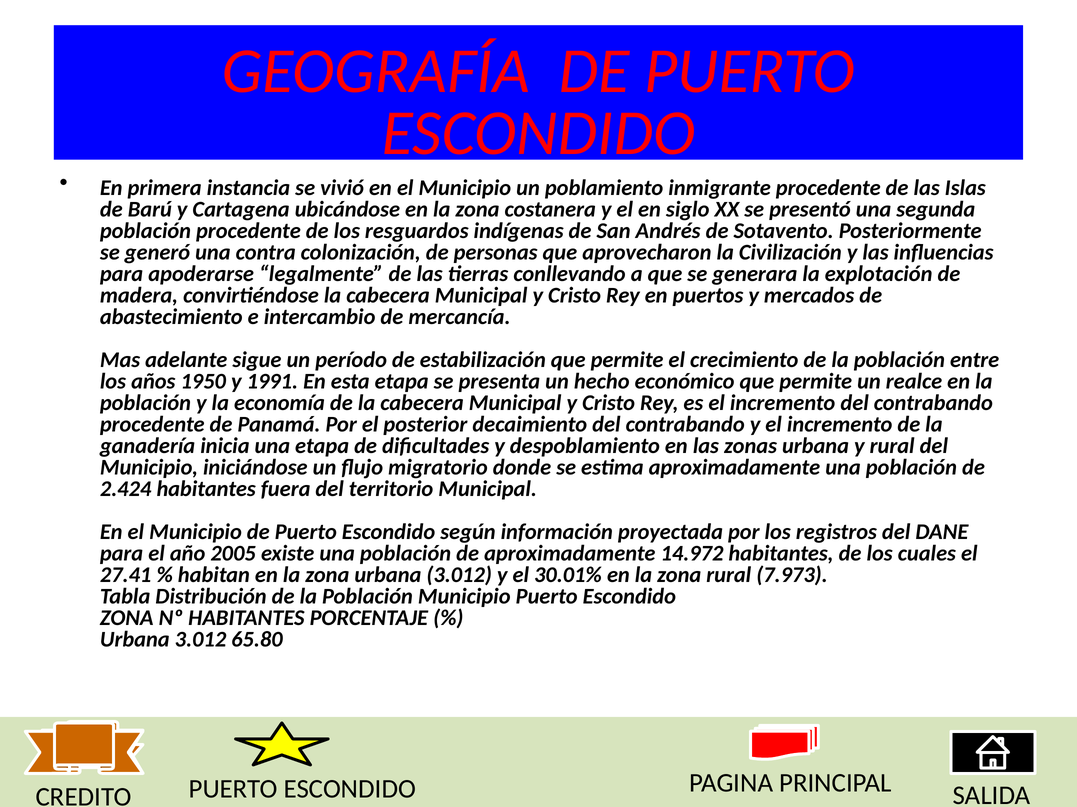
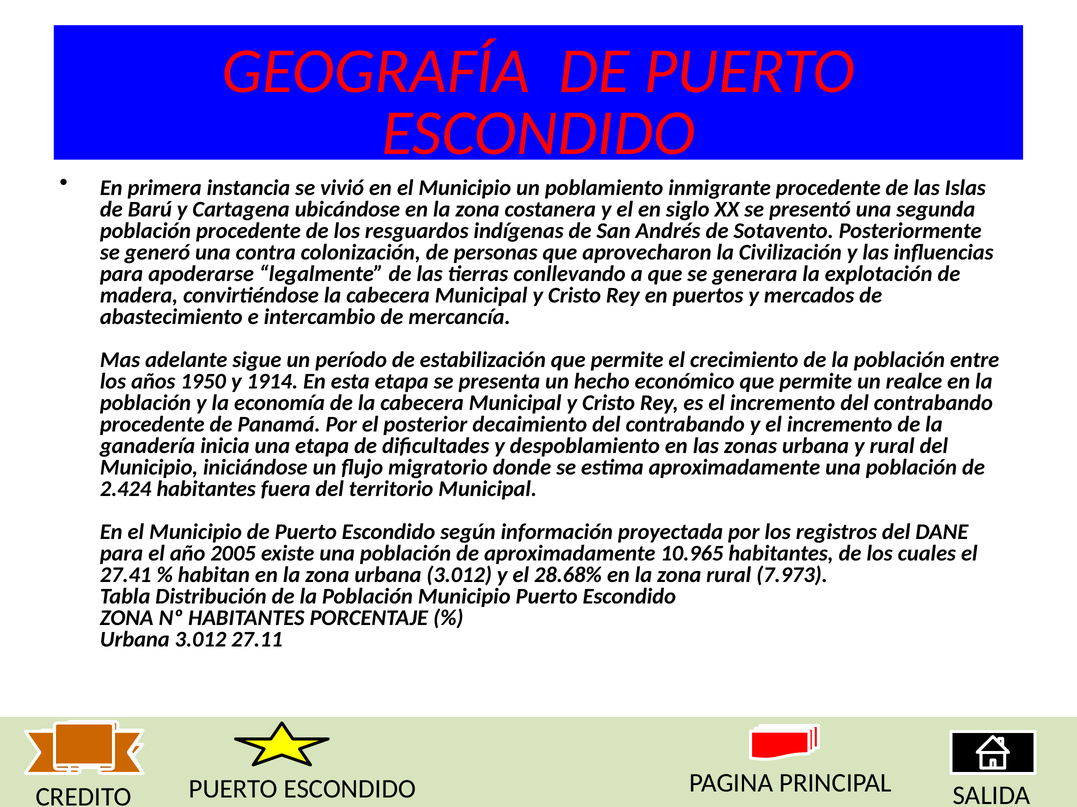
1991: 1991 -> 1914
14.972: 14.972 -> 10.965
30.01%: 30.01% -> 28.68%
65.80: 65.80 -> 27.11
